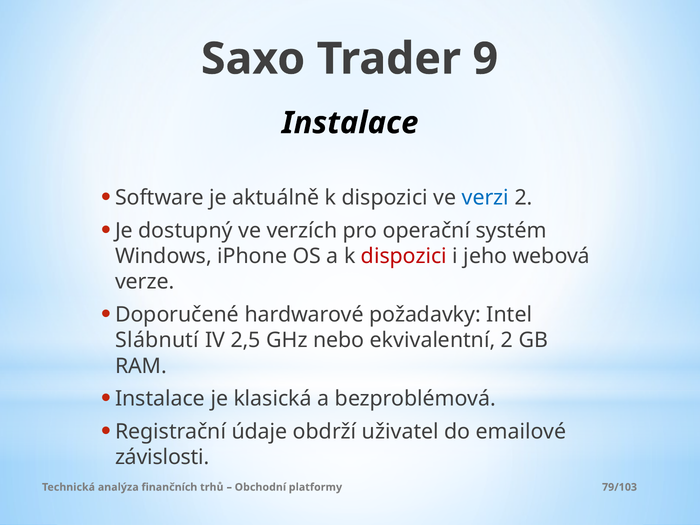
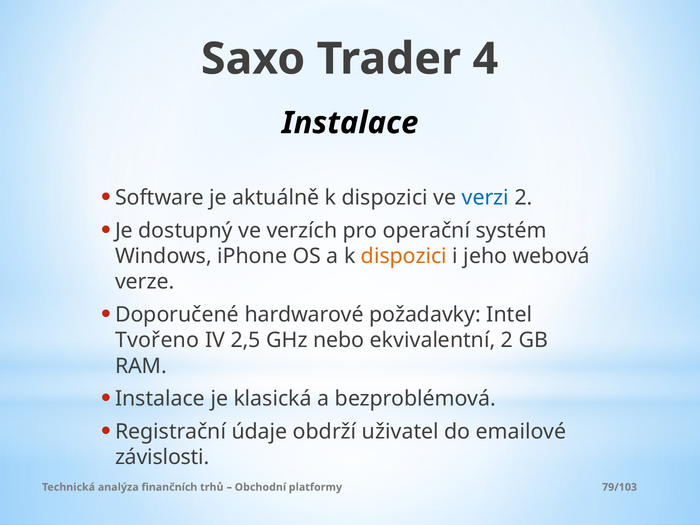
9: 9 -> 4
dispozici at (404, 256) colour: red -> orange
Slábnutí: Slábnutí -> Tvořeno
